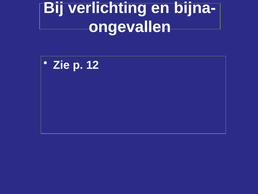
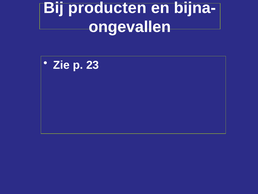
verlichting: verlichting -> producten
12: 12 -> 23
